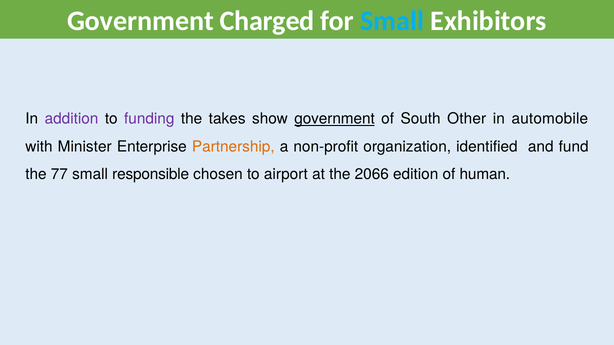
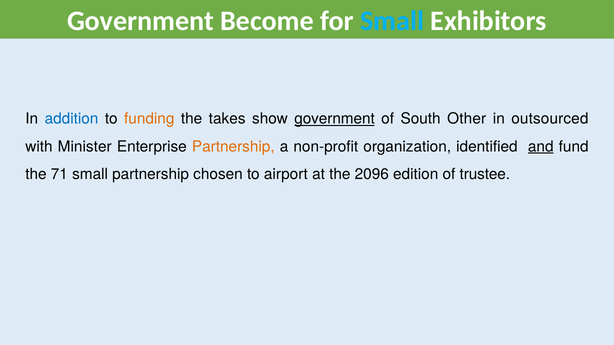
Charged: Charged -> Become
addition colour: purple -> blue
funding colour: purple -> orange
automobile: automobile -> outsourced
and underline: none -> present
77: 77 -> 71
small responsible: responsible -> partnership
2066: 2066 -> 2096
human: human -> trustee
